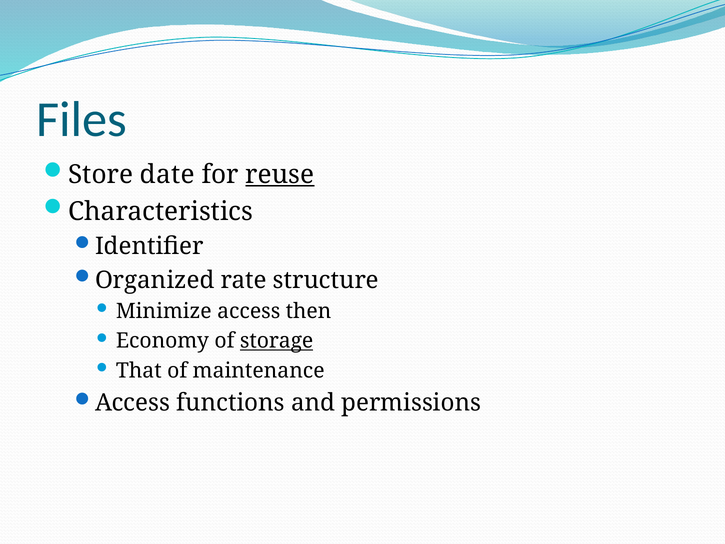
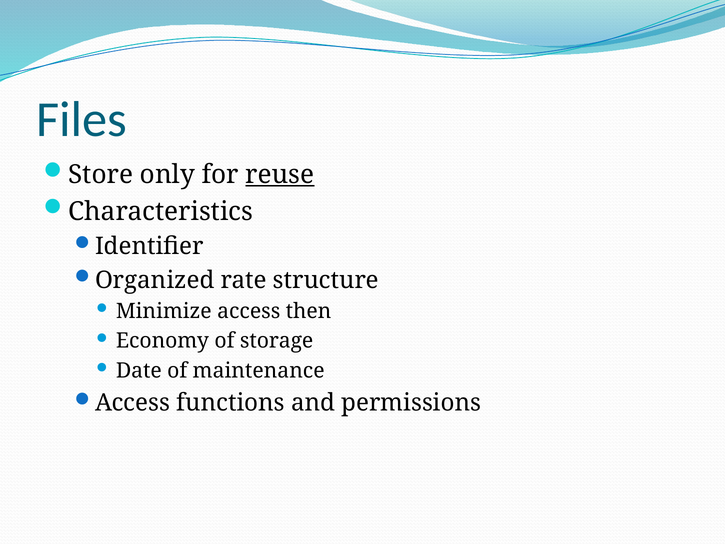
date: date -> only
storage underline: present -> none
That: That -> Date
